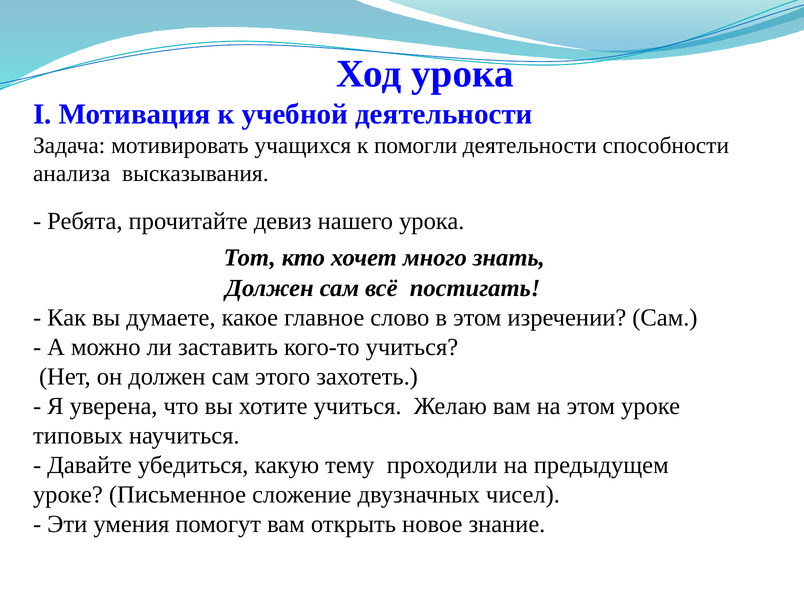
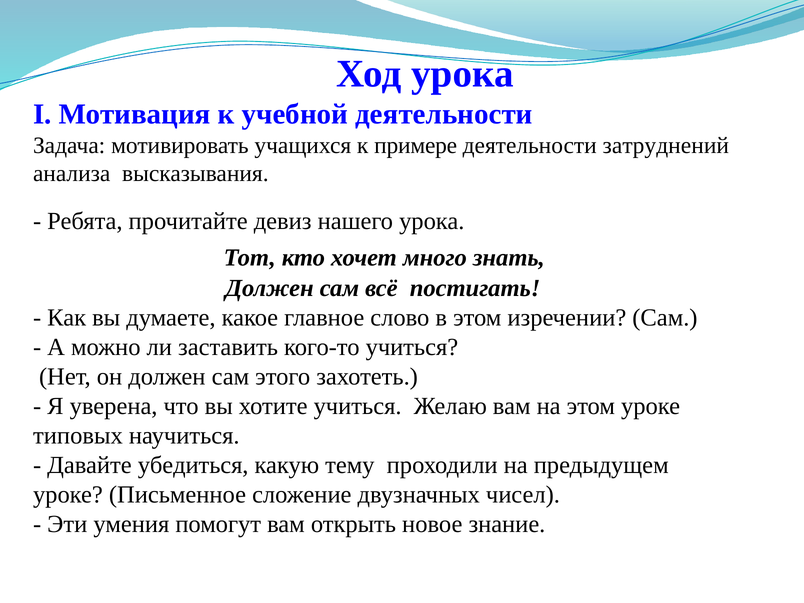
помогли: помогли -> примере
способности: способности -> затруднений
